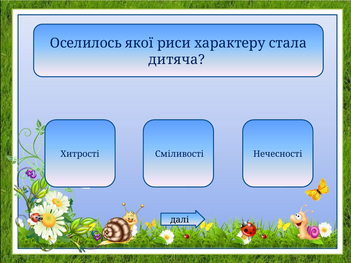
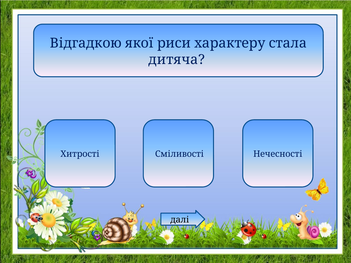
Оселилось: Оселилось -> Відгадкою
